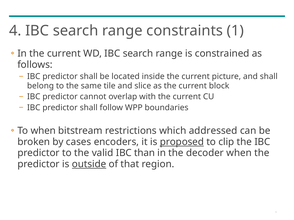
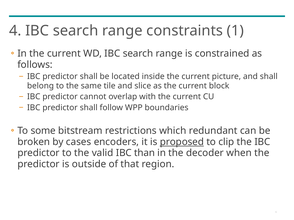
To when: when -> some
addressed: addressed -> redundant
outside underline: present -> none
